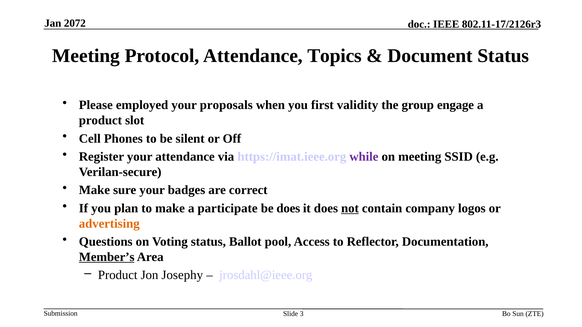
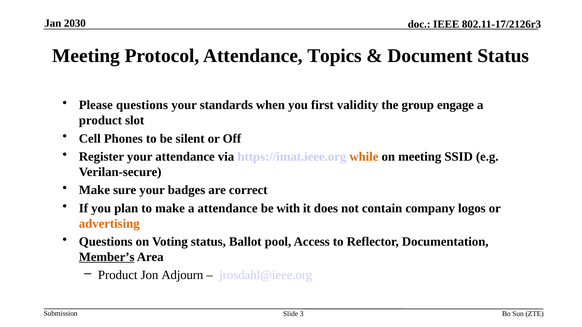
2072: 2072 -> 2030
Please employed: employed -> questions
proposals: proposals -> standards
while colour: purple -> orange
a participate: participate -> attendance
be does: does -> with
not underline: present -> none
Josephy: Josephy -> Adjourn
